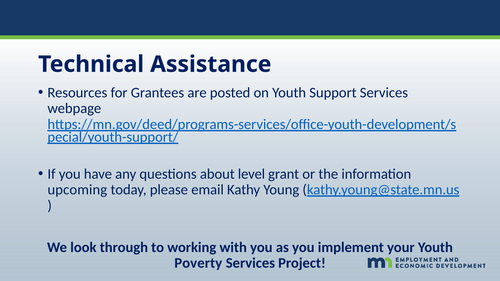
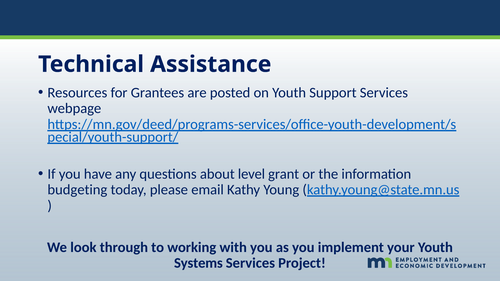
upcoming: upcoming -> budgeting
Poverty: Poverty -> Systems
